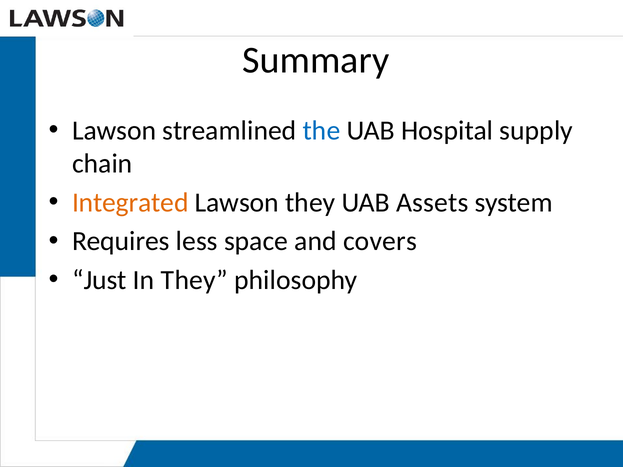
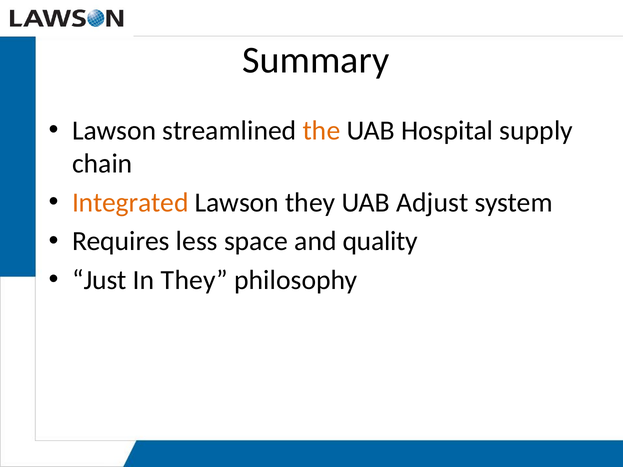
the colour: blue -> orange
Assets: Assets -> Adjust
covers: covers -> quality
